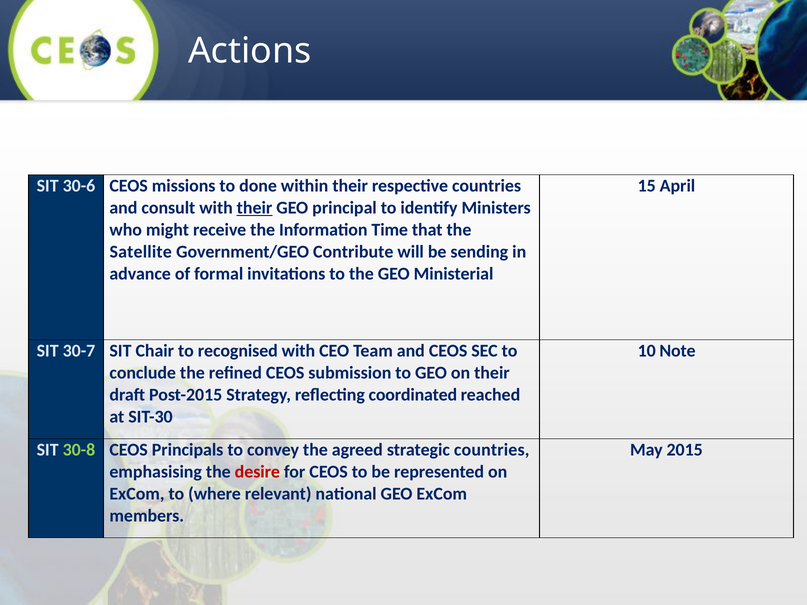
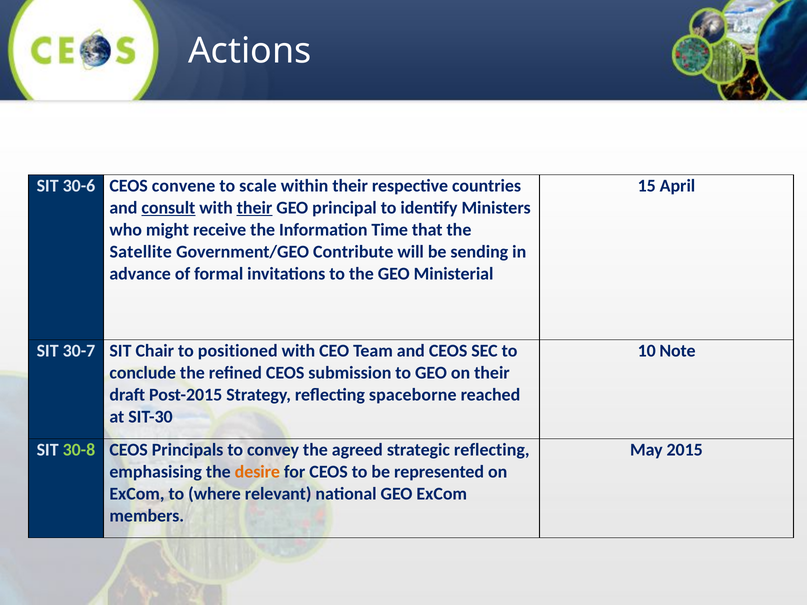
missions: missions -> convene
done: done -> scale
consult underline: none -> present
recognised: recognised -> positioned
coordinated: coordinated -> spaceborne
strategic countries: countries -> reflecting
desire colour: red -> orange
